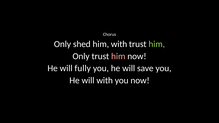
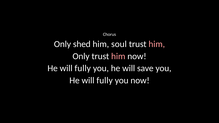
him with: with -> soul
him at (157, 44) colour: light green -> pink
with at (105, 81): with -> fully
